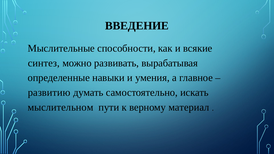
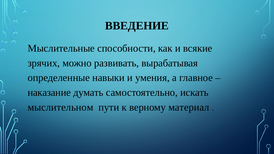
синтез: синтез -> зрячих
развитию: развитию -> наказание
